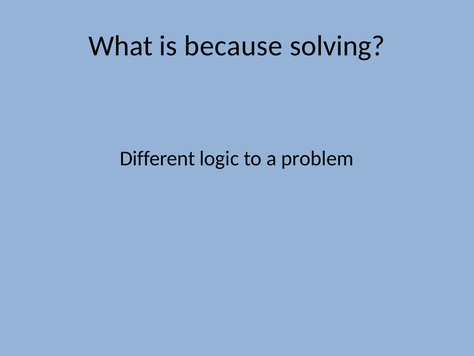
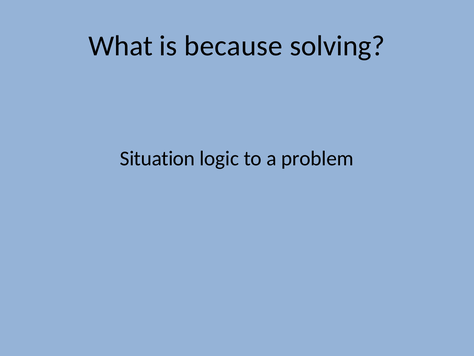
Different: Different -> Situation
